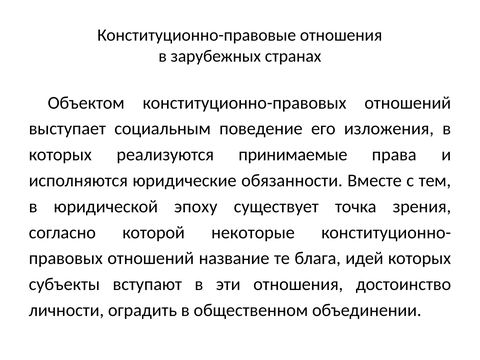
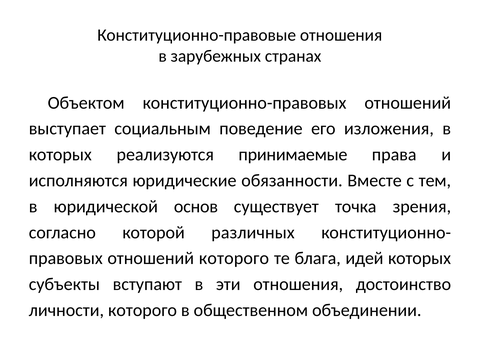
эпоху: эпоху -> основ
некоторые: некоторые -> различных
отношений название: название -> которого
личности оградить: оградить -> которого
